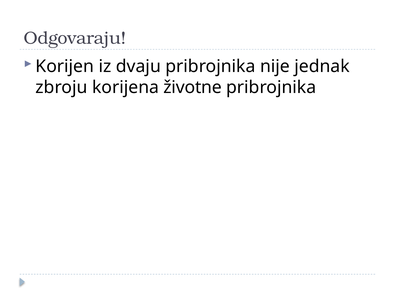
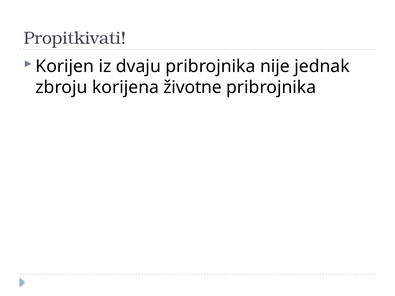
Odgovaraju: Odgovaraju -> Propitkivati
